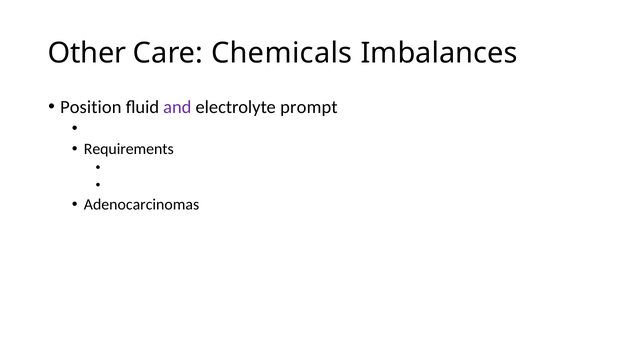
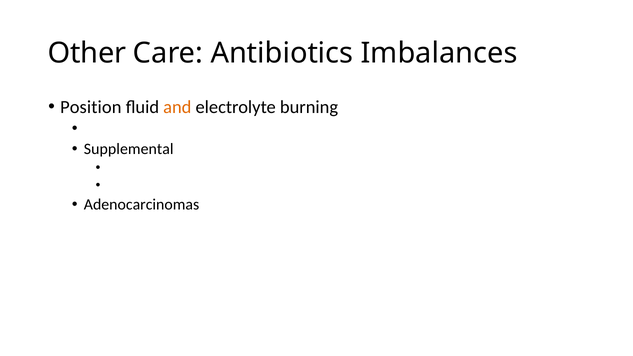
Chemicals: Chemicals -> Antibiotics
and colour: purple -> orange
prompt: prompt -> burning
Requirements: Requirements -> Supplemental
